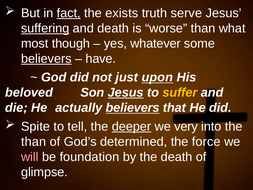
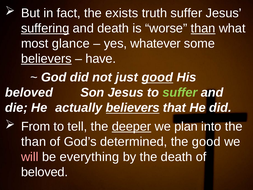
fact underline: present -> none
truth serve: serve -> suffer
than at (203, 28) underline: none -> present
though: though -> glance
just upon: upon -> good
Jesus at (126, 92) underline: present -> none
suffer at (180, 92) colour: yellow -> light green
Spite: Spite -> From
very: very -> plan
the force: force -> good
foundation: foundation -> everything
glimpse at (44, 172): glimpse -> beloved
